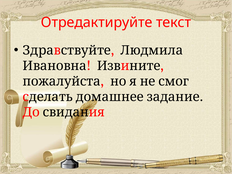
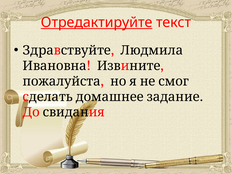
Отредактируйте underline: none -> present
